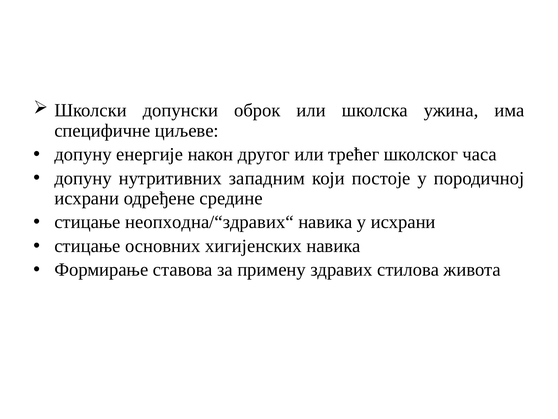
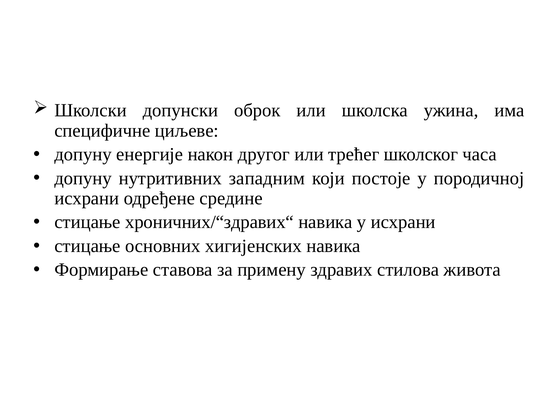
неопходна/“здравих“: неопходна/“здравих“ -> хроничних/“здравих“
